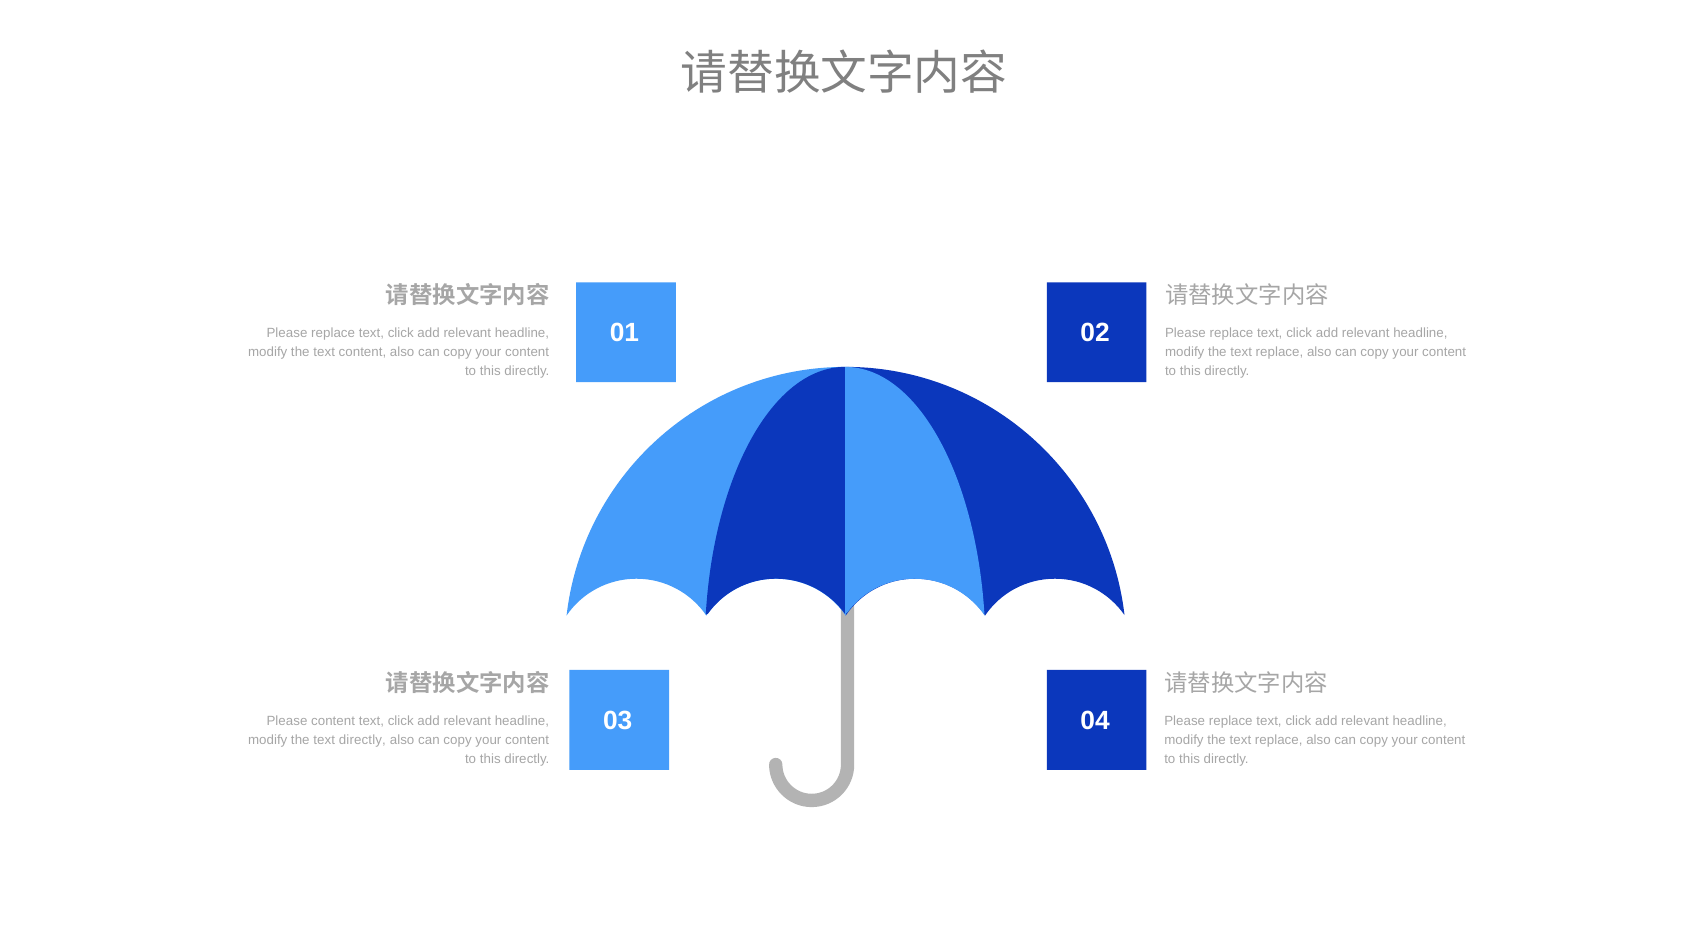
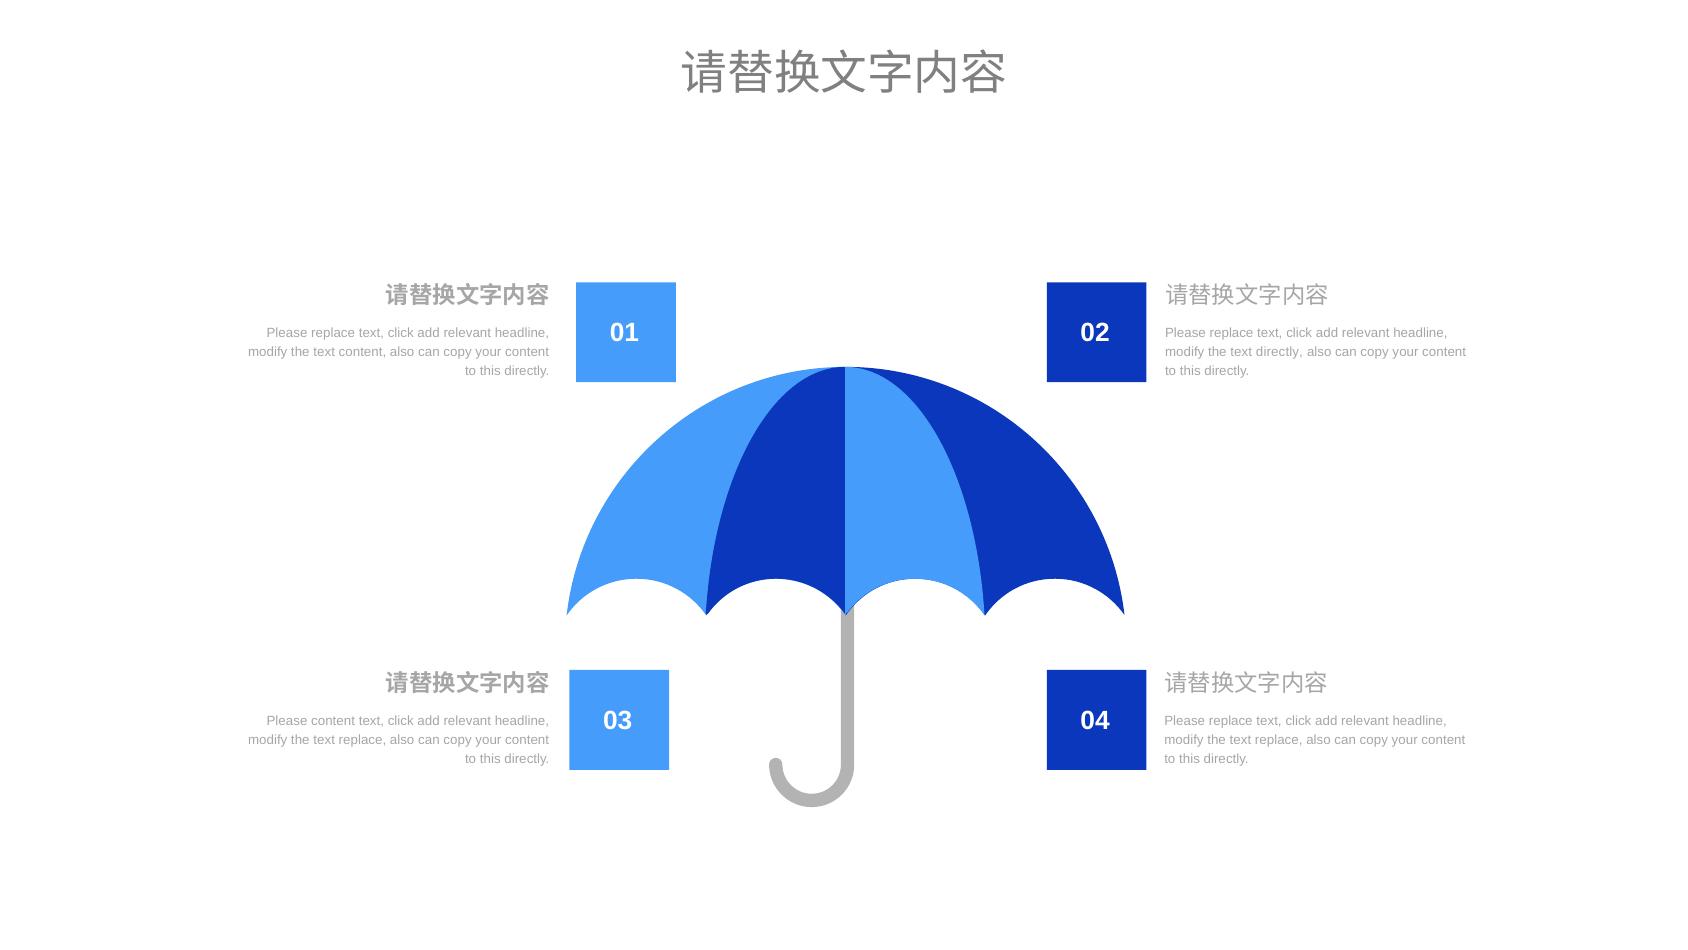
replace at (1280, 352): replace -> directly
directly at (362, 739): directly -> replace
